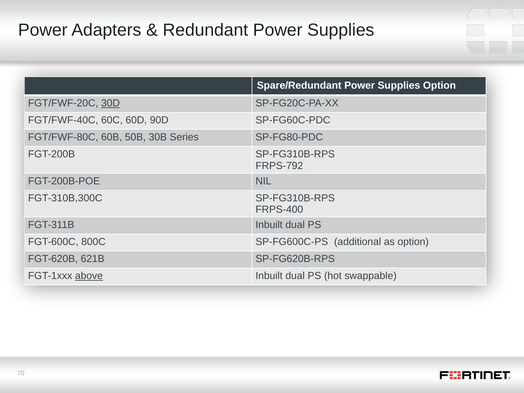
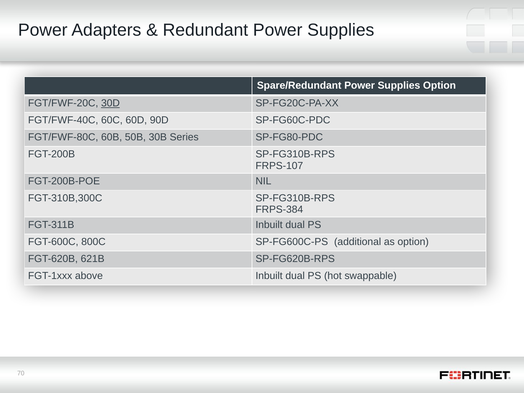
FRPS-792: FRPS-792 -> FRPS-107
FRPS-400: FRPS-400 -> FRPS-384
above underline: present -> none
